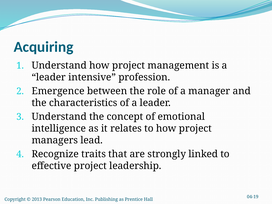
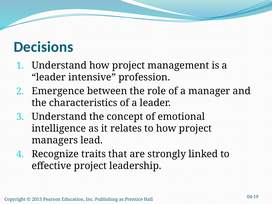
Acquiring: Acquiring -> Decisions
